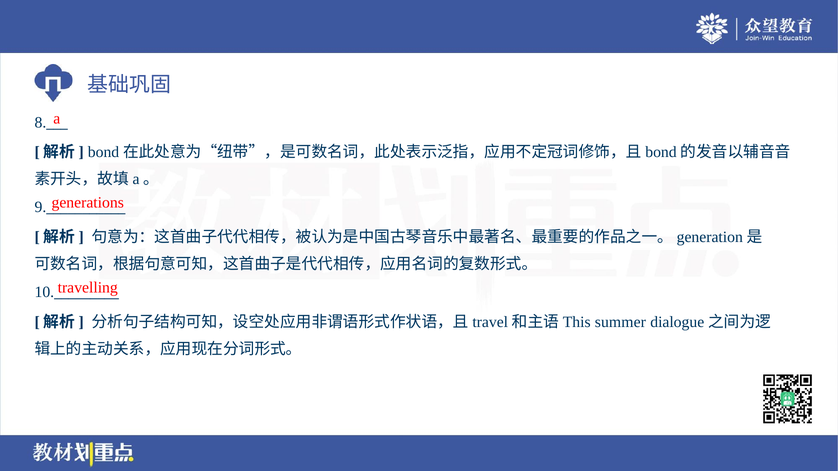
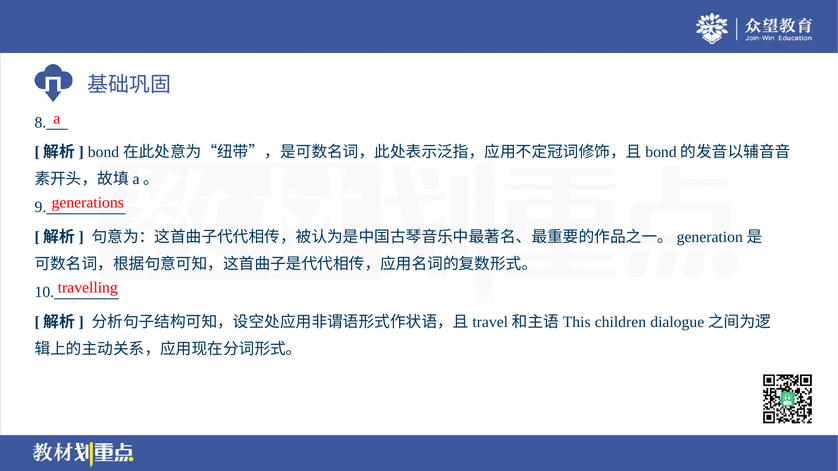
summer: summer -> children
